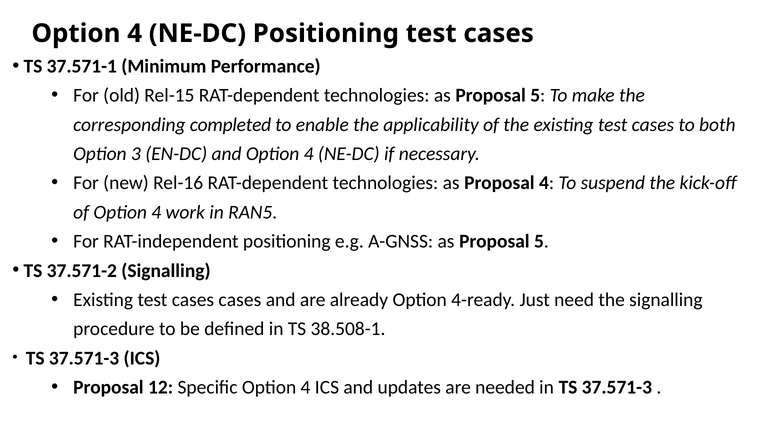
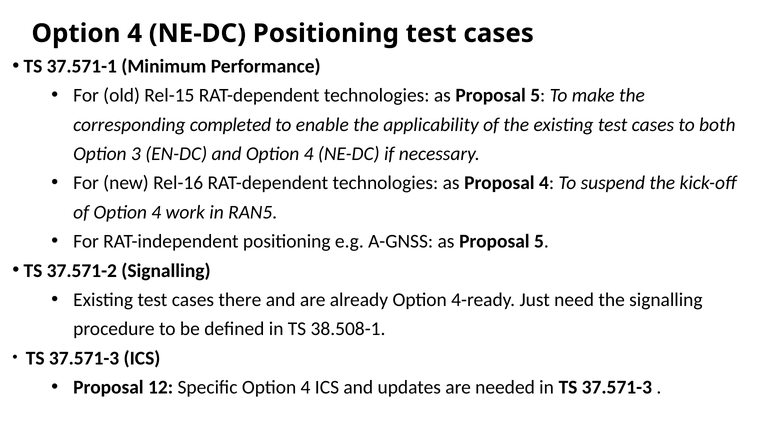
cases cases: cases -> there
